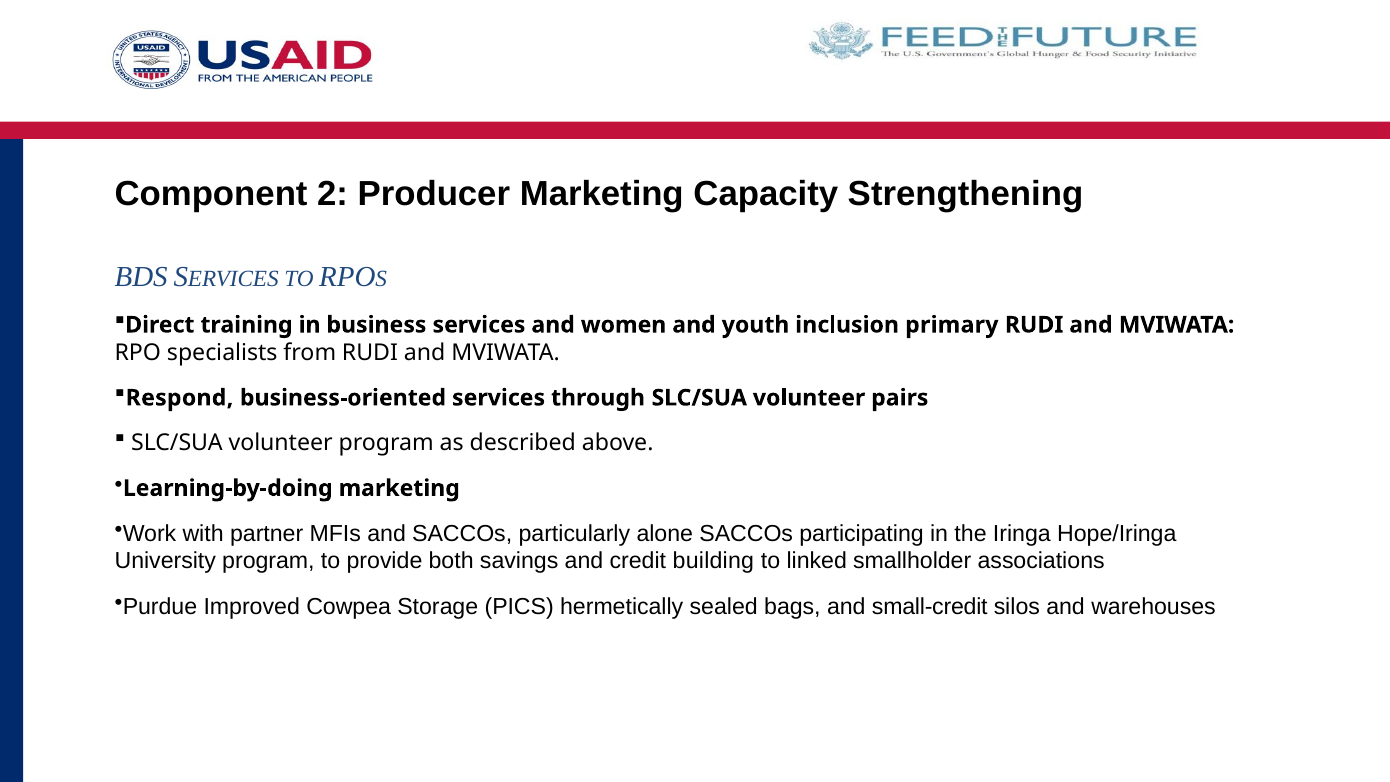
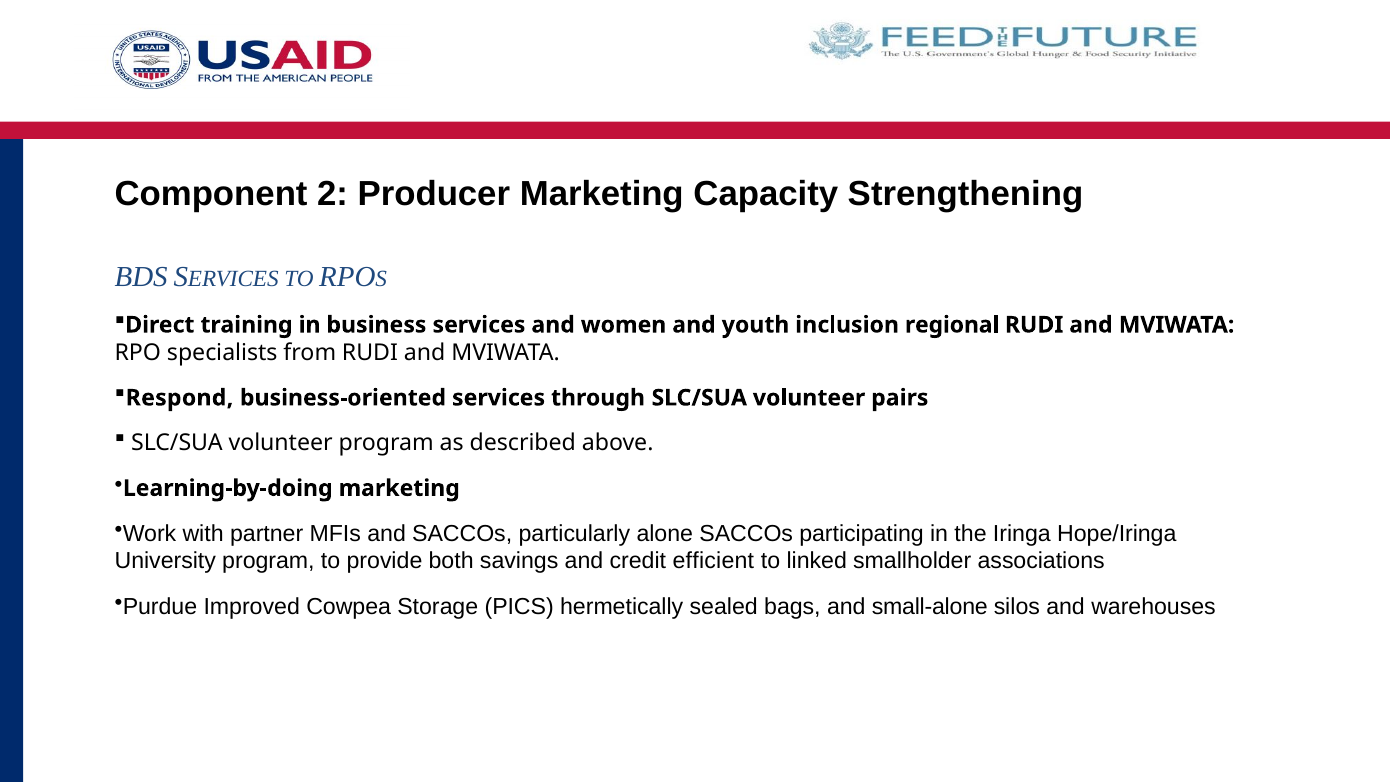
primary: primary -> regional
building: building -> efficient
small-credit: small-credit -> small-alone
